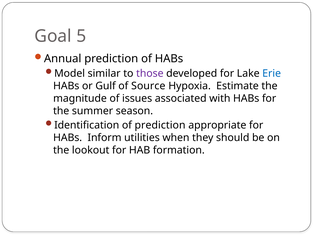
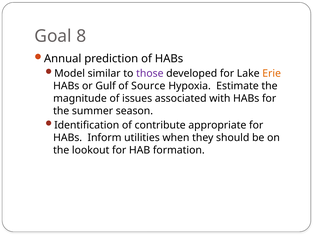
5: 5 -> 8
Erie colour: blue -> orange
of prediction: prediction -> contribute
